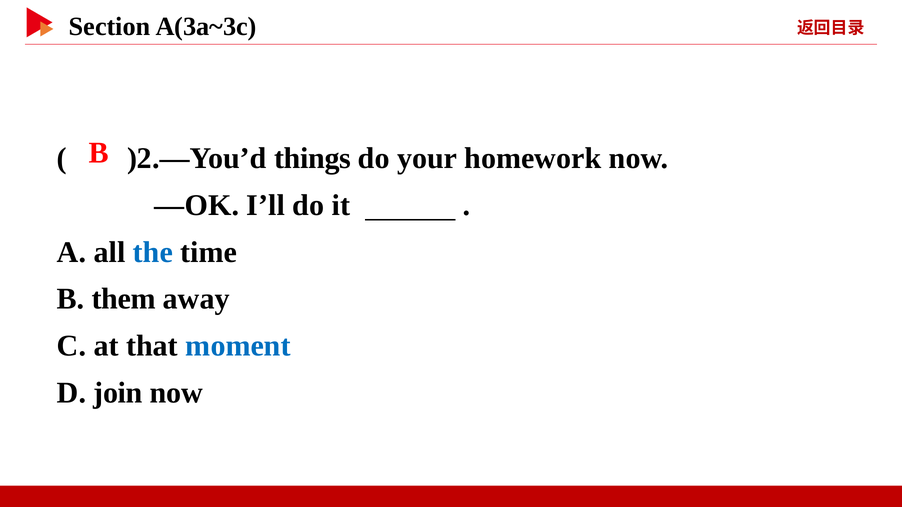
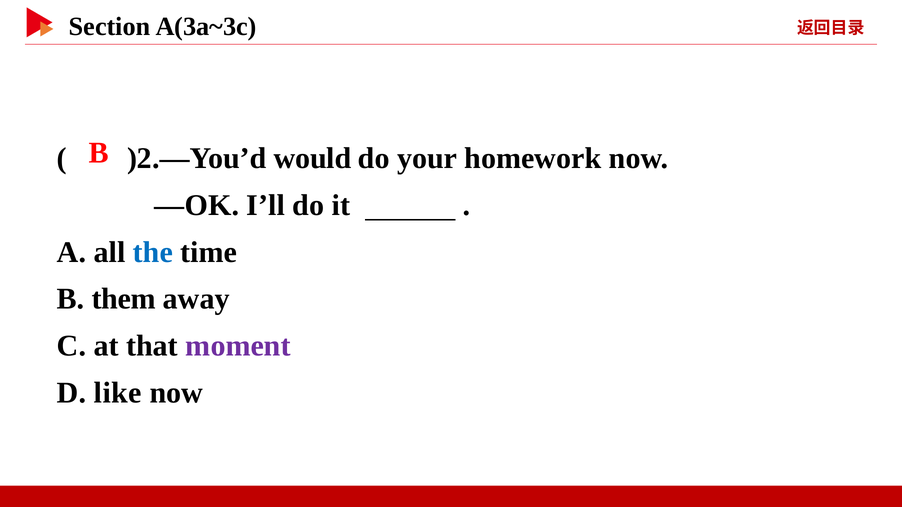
things: things -> would
moment colour: blue -> purple
join: join -> like
